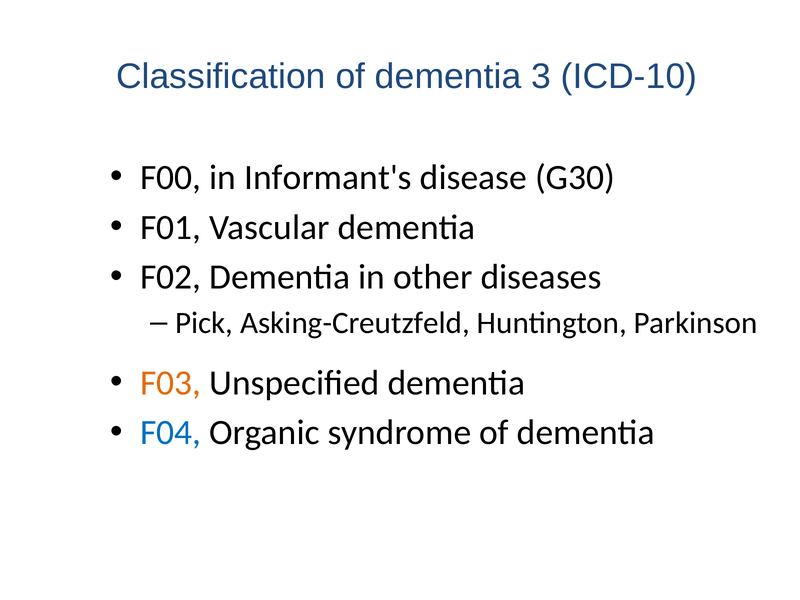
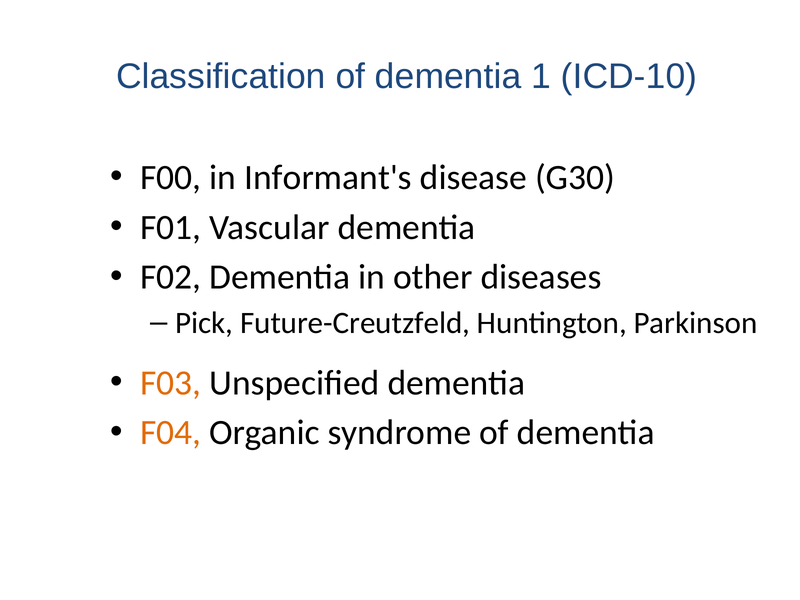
3: 3 -> 1
Asking-Creutzfeld: Asking-Creutzfeld -> Future-Creutzfeld
F04 colour: blue -> orange
